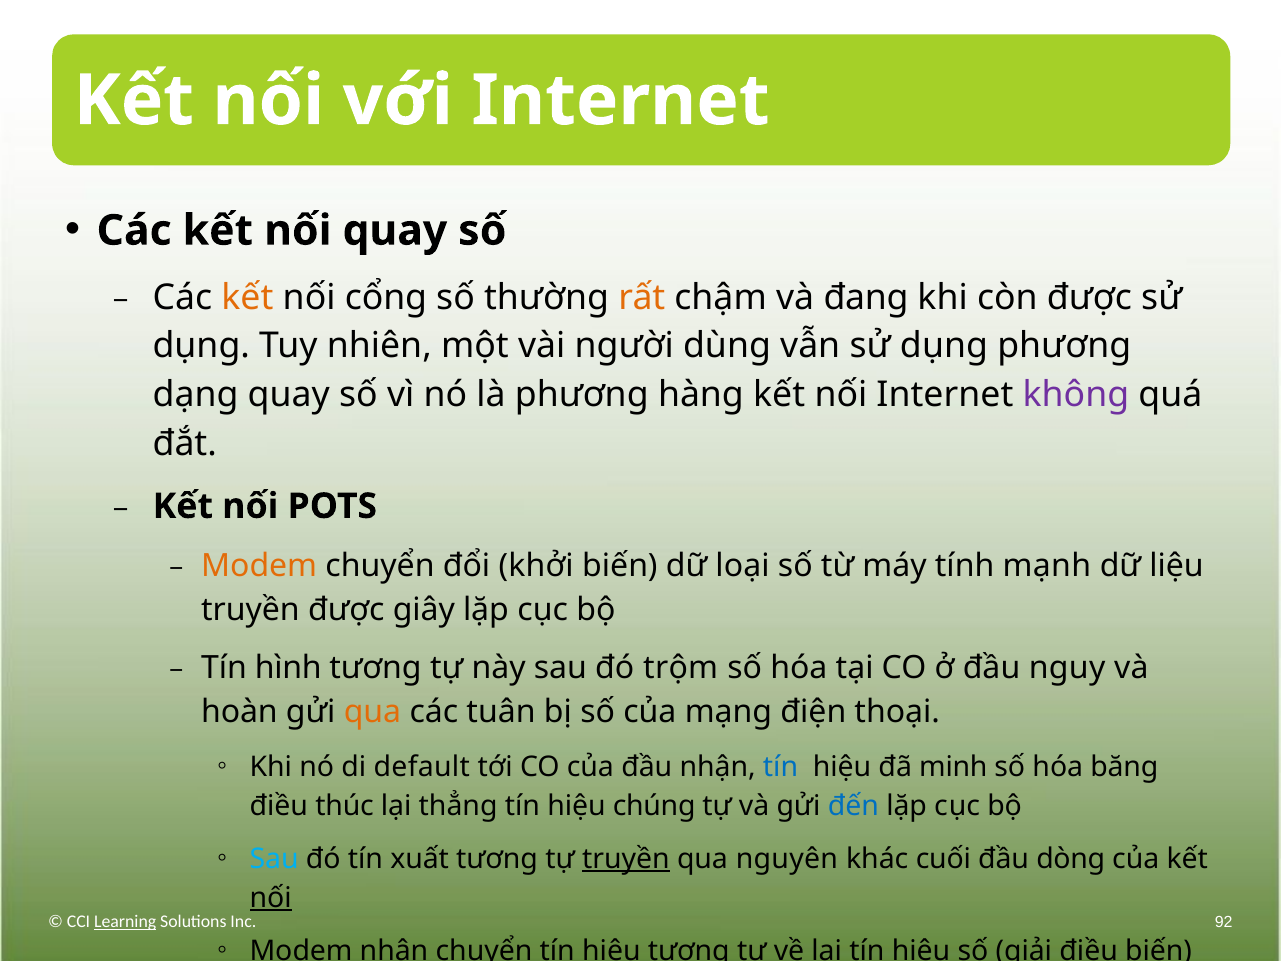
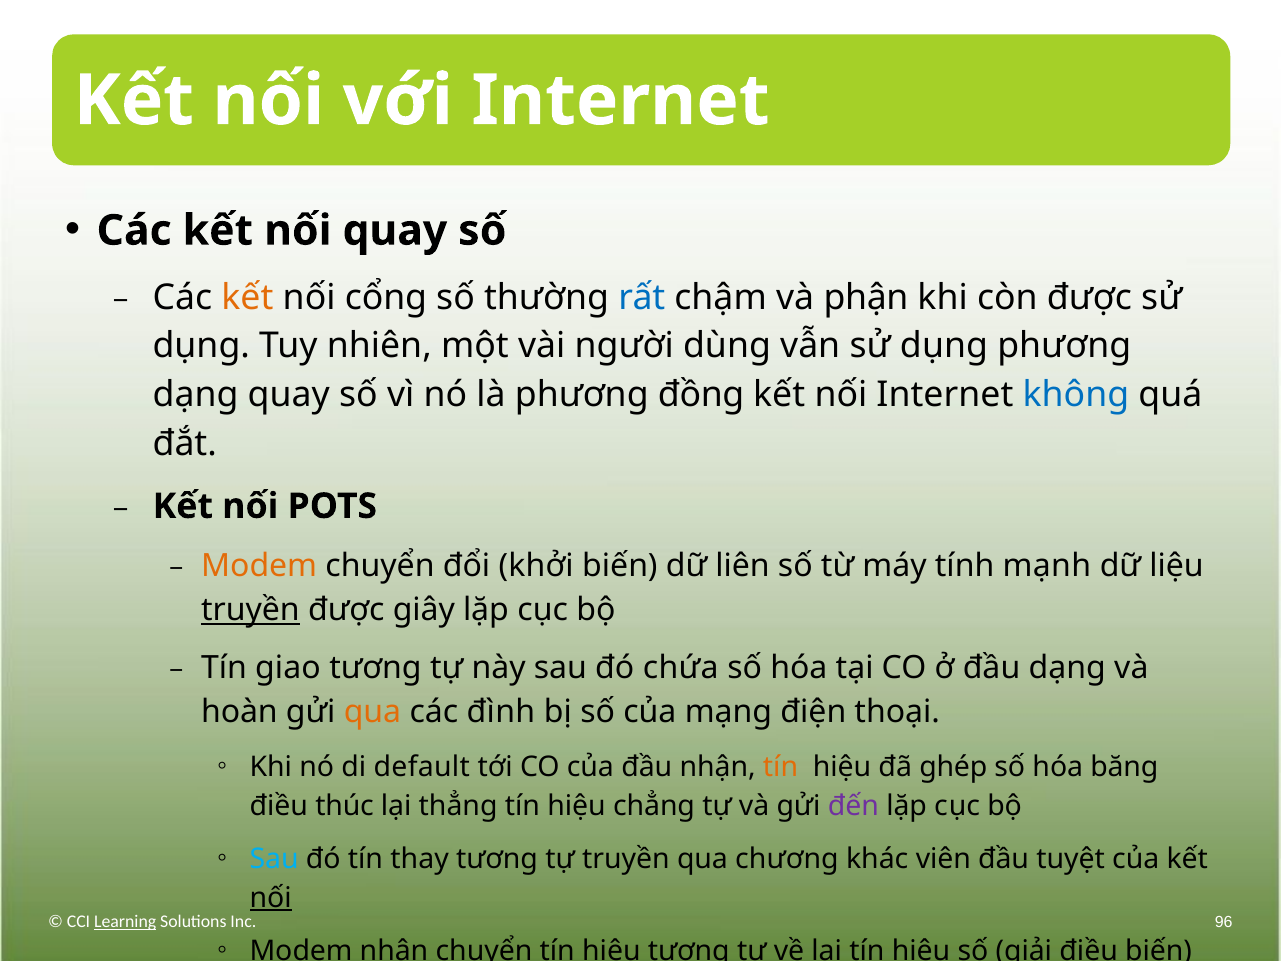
rất colour: orange -> blue
đang: đang -> phận
hàng: hàng -> đồng
không colour: purple -> blue
dữ loại: loại -> liên
truyền at (250, 610) underline: none -> present
hình: hình -> giao
trộm: trộm -> chứa
đầu nguy: nguy -> dạng
tuân: tuân -> đình
tín at (781, 767) colour: blue -> orange
minh: minh -> ghép
chúng: chúng -> chẳng
đến colour: blue -> purple
xuất: xuất -> thay
truyền at (626, 859) underline: present -> none
nguyên: nguyên -> chương
cuối: cuối -> viên
dòng: dòng -> tuyệt
92: 92 -> 96
